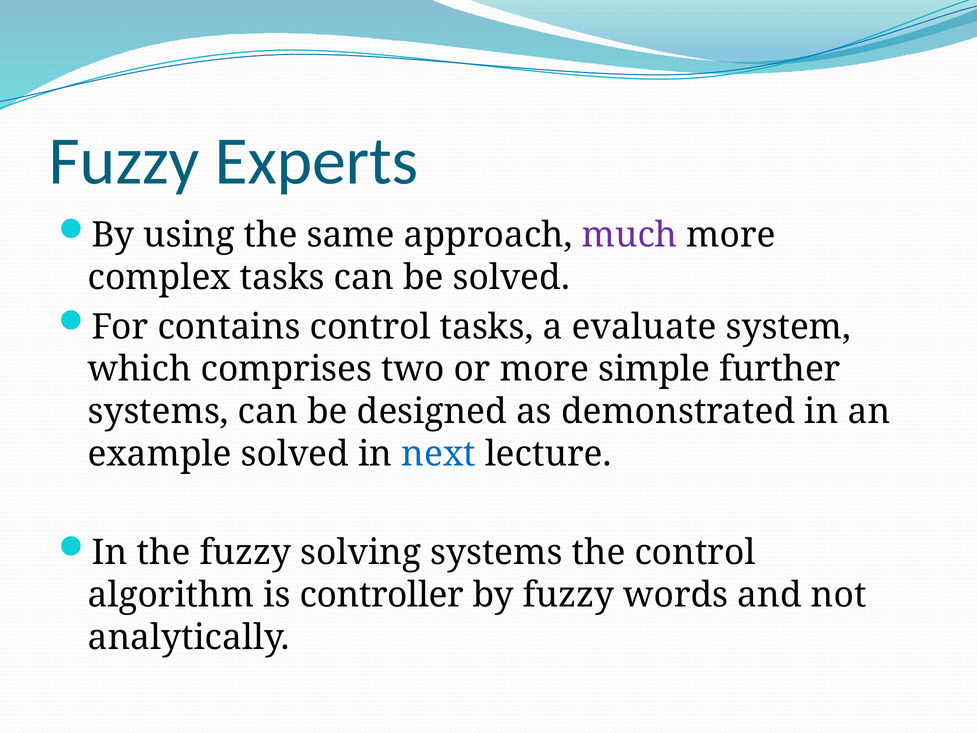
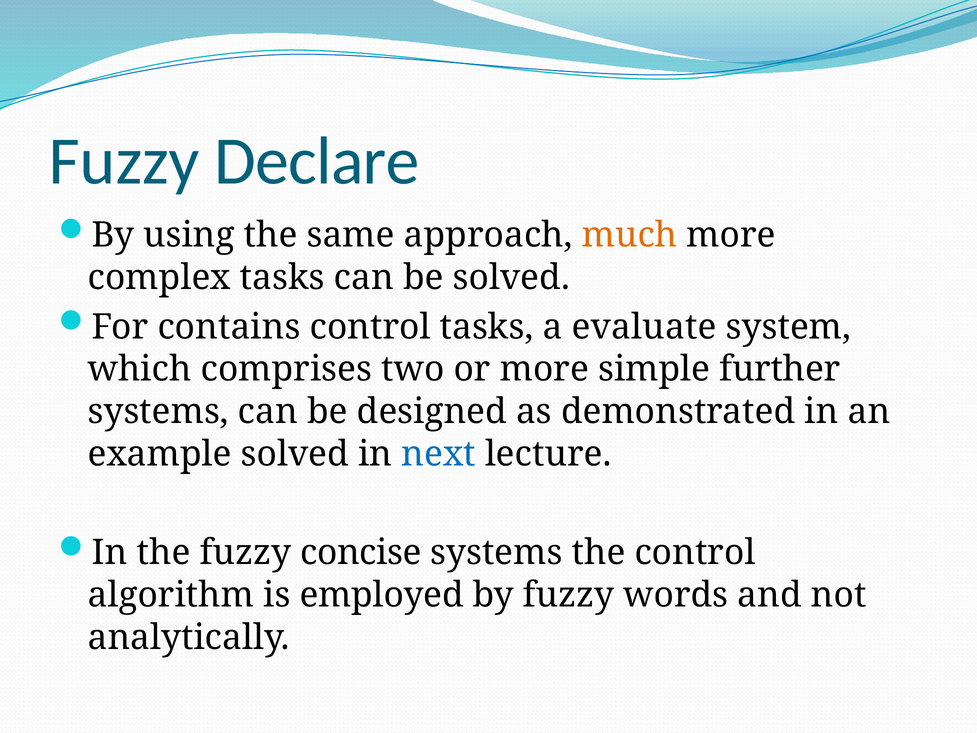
Experts: Experts -> Declare
much colour: purple -> orange
solving: solving -> concise
controller: controller -> employed
